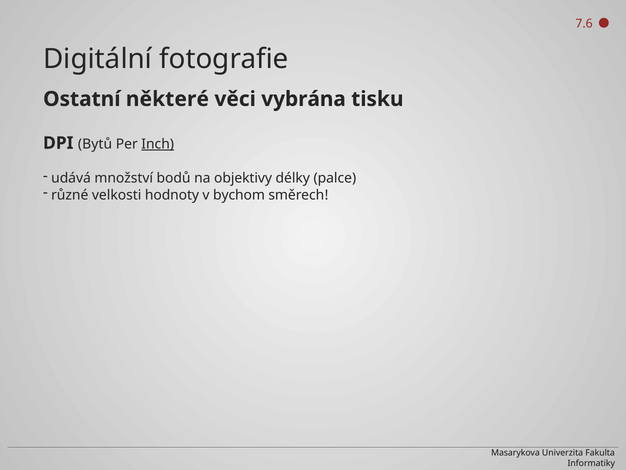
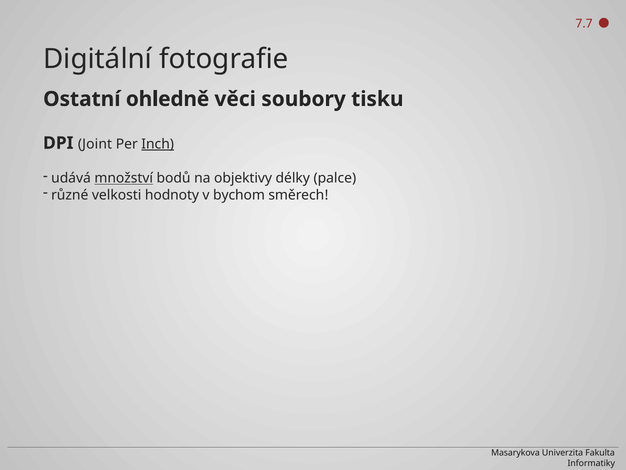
7.6: 7.6 -> 7.7
některé: některé -> ohledně
vybrána: vybrána -> soubory
Bytů: Bytů -> Joint
množství underline: none -> present
